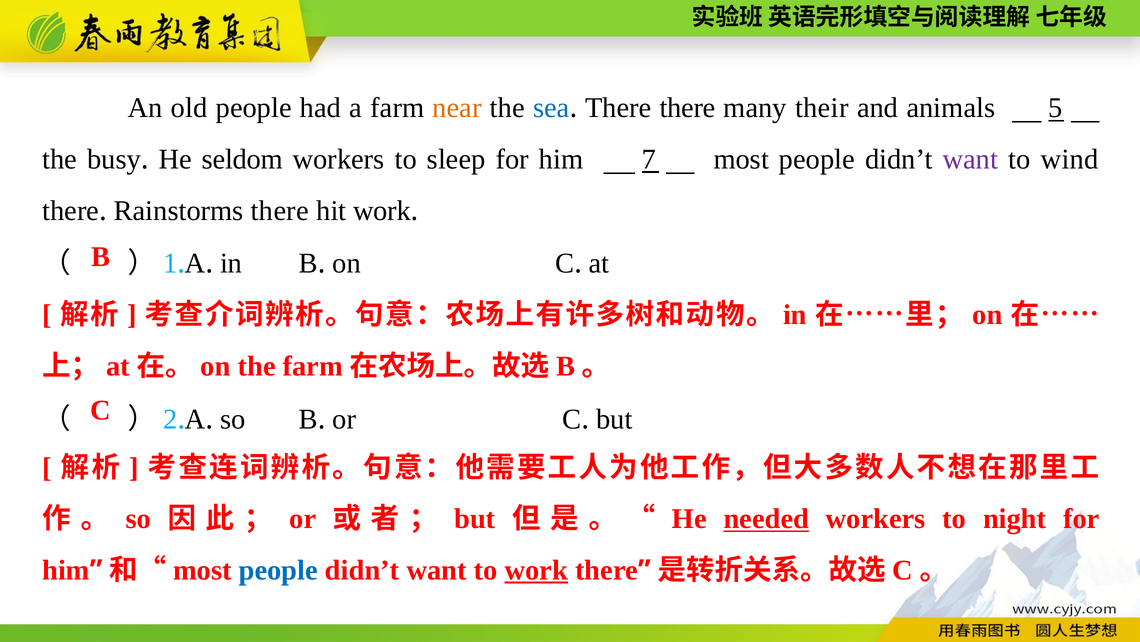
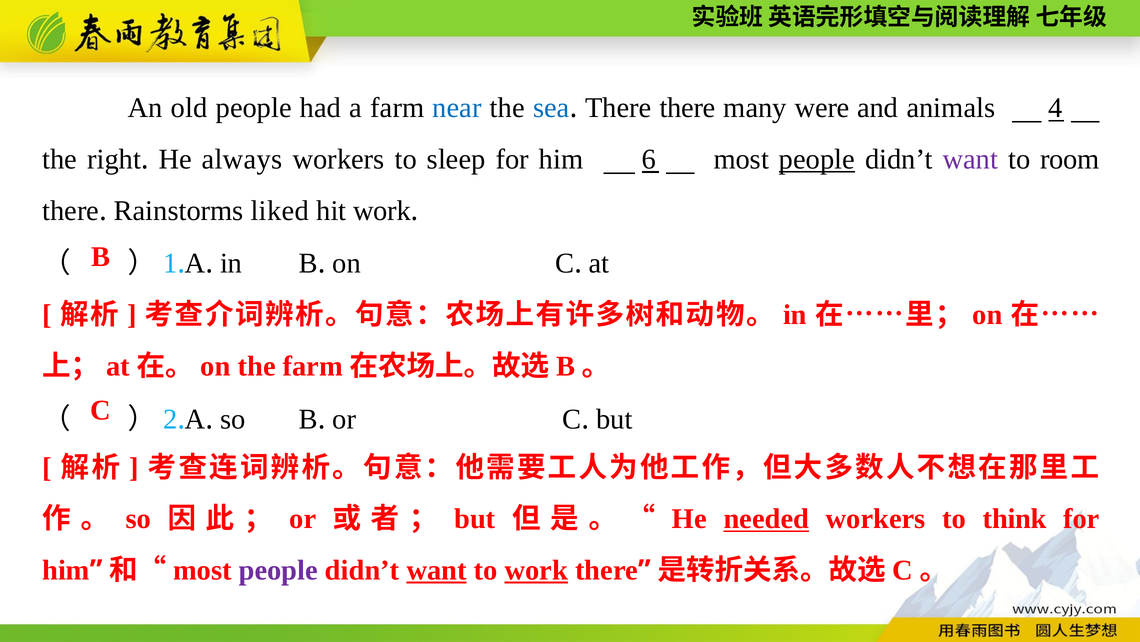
near colour: orange -> blue
their: their -> were
5: 5 -> 4
busy: busy -> right
seldom: seldom -> always
7: 7 -> 6
people at (817, 159) underline: none -> present
wind: wind -> room
Rainstorms there: there -> liked
night: night -> think
people at (278, 570) colour: blue -> purple
want at (437, 570) underline: none -> present
